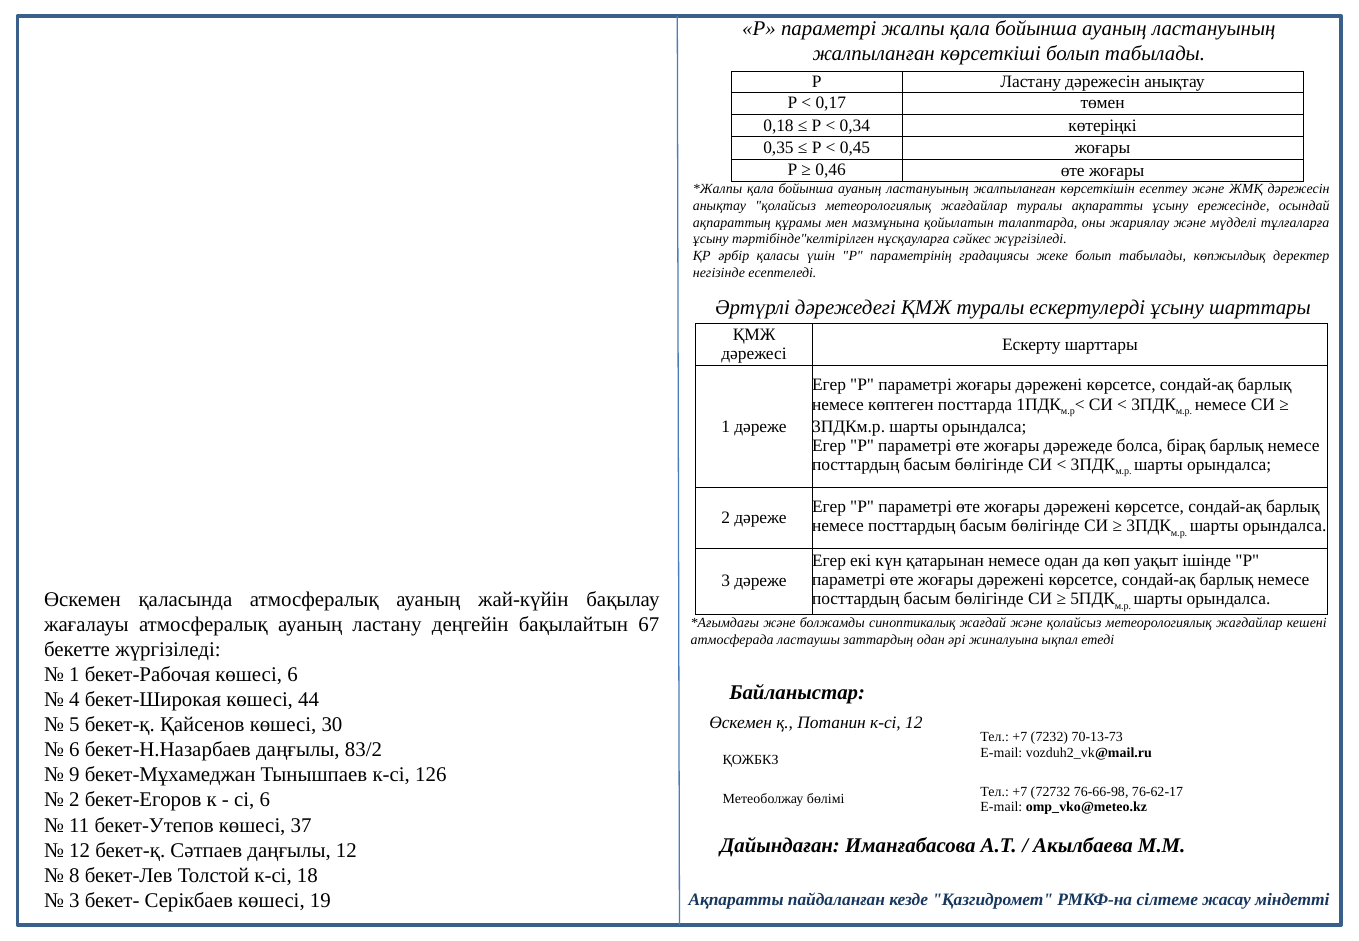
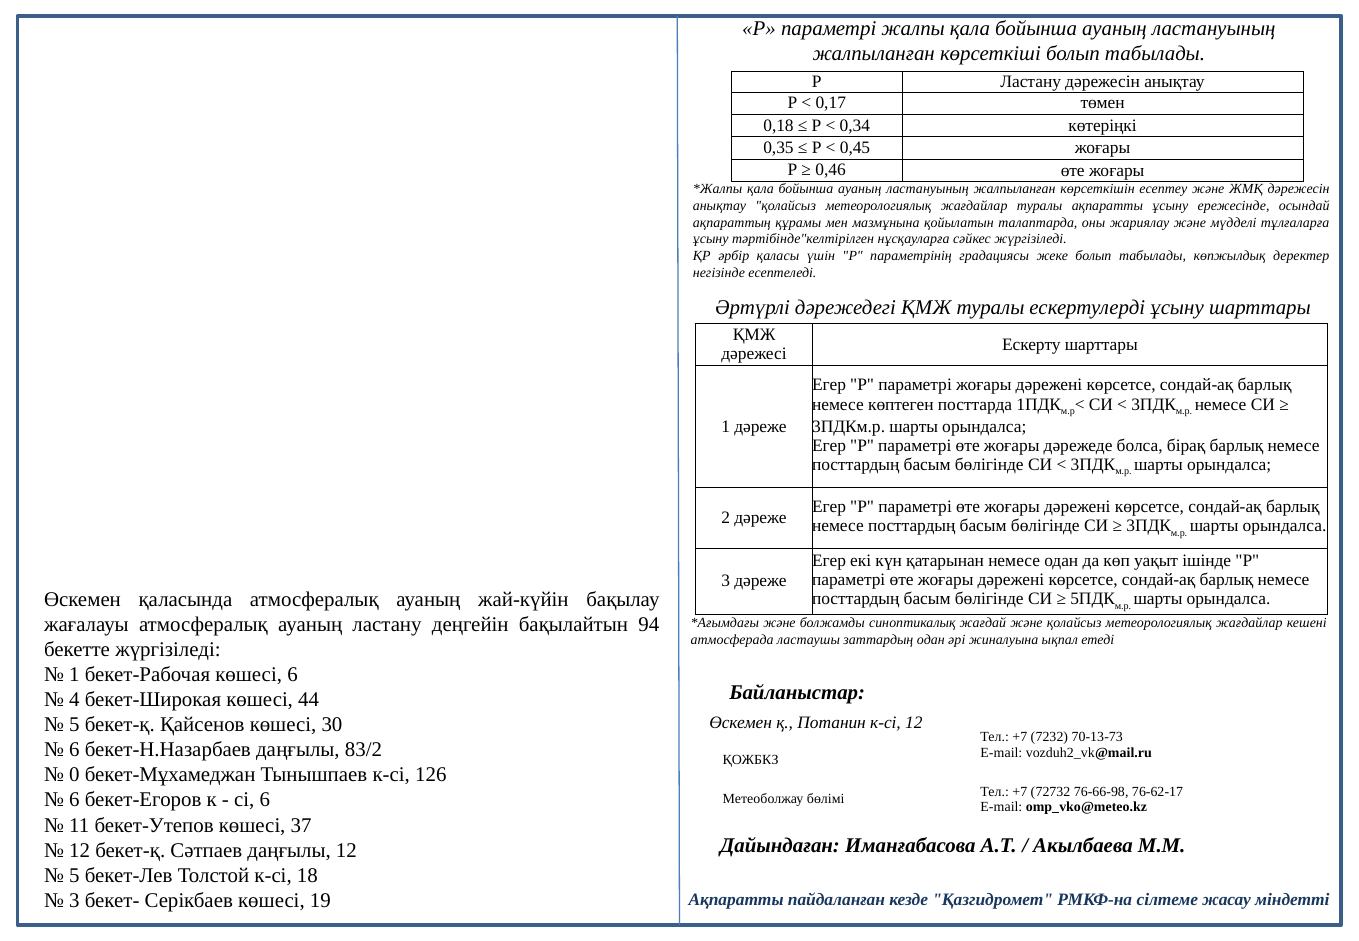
67: 67 -> 94
9: 9 -> 0
2 at (74, 800): 2 -> 6
8 at (74, 875): 8 -> 5
